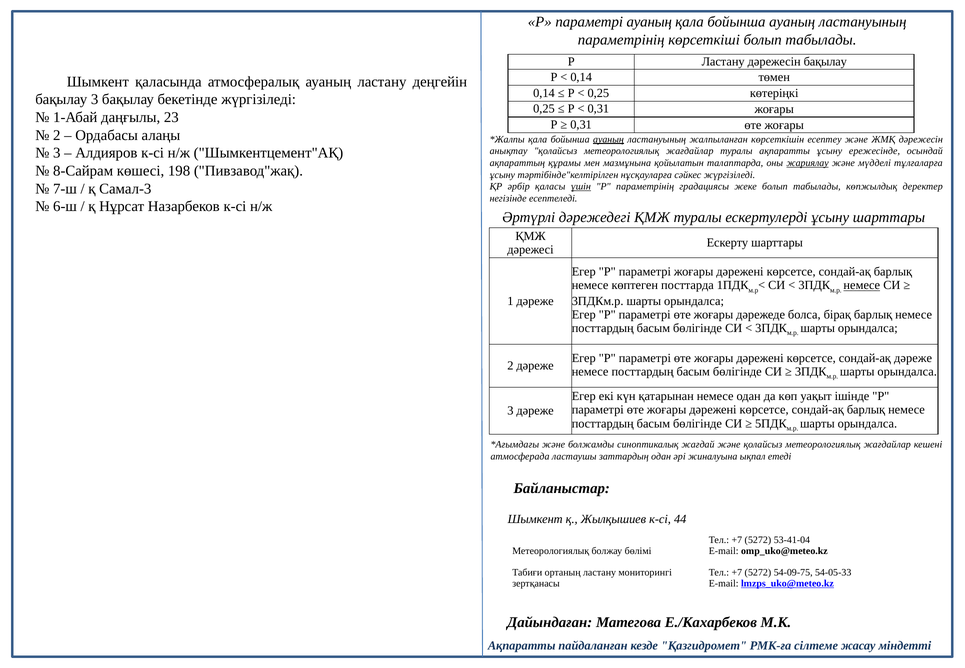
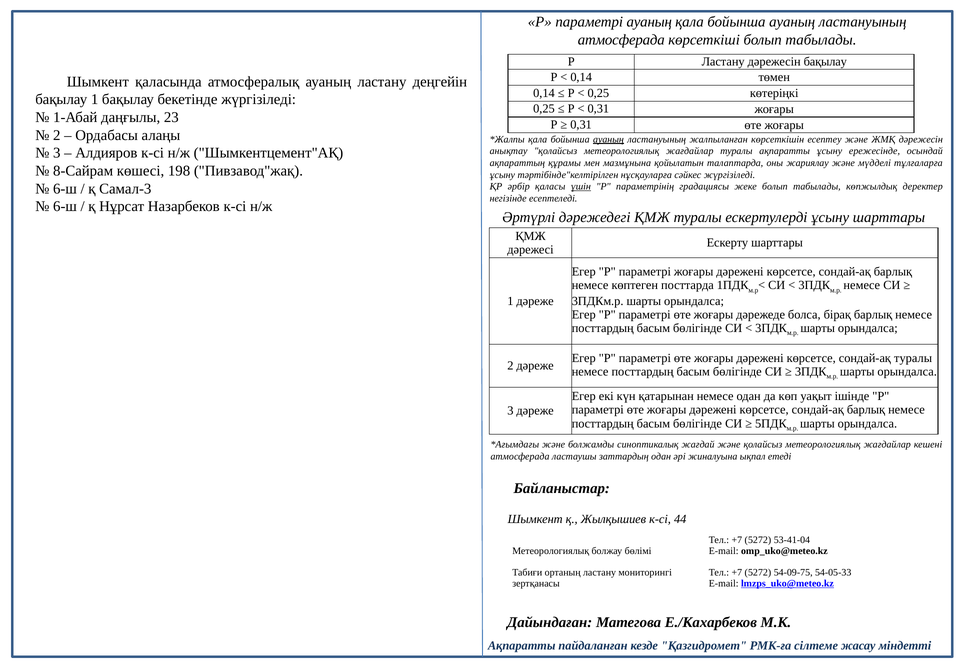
параметрінің at (621, 40): параметрінің -> атмосферада
бақылау 3: 3 -> 1
жариялау underline: present -> none
7-ш at (65, 189): 7-ш -> 6-ш
немесе at (862, 285) underline: present -> none
сондай-ақ дәреже: дәреже -> туралы
